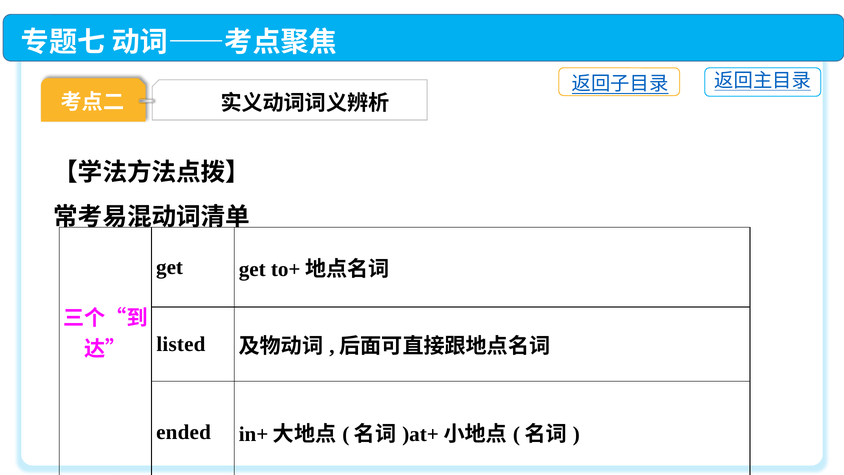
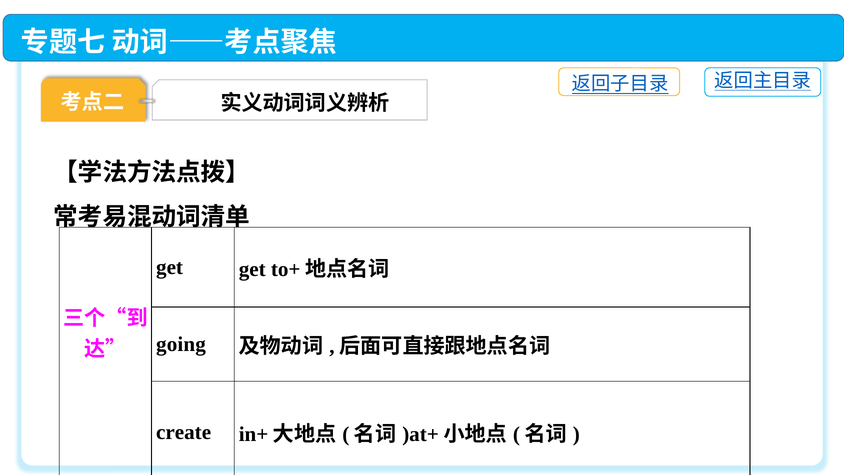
listed: listed -> going
ended: ended -> create
